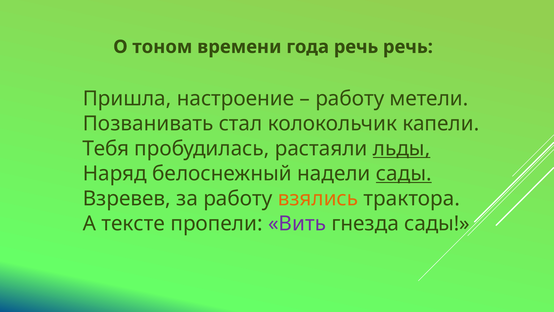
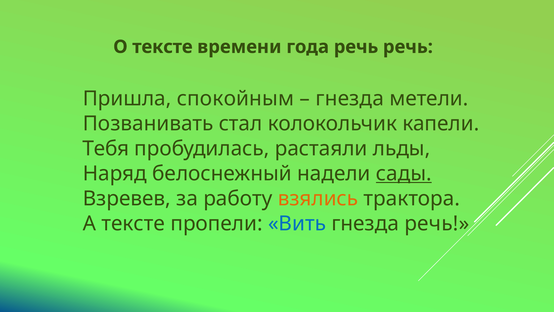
О тоном: тоном -> тексте
настроение: настроение -> спокойным
работу at (350, 99): работу -> гнезда
льды underline: present -> none
Вить colour: purple -> blue
гнезда сады: сады -> речь
